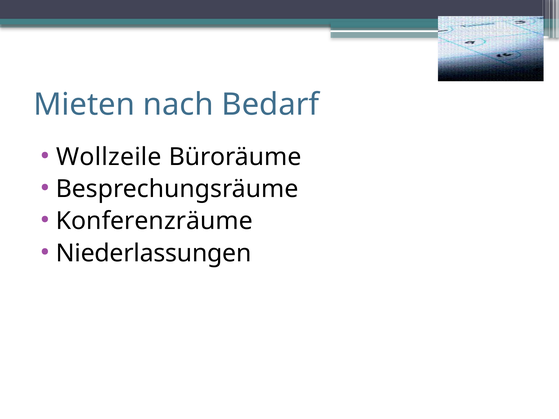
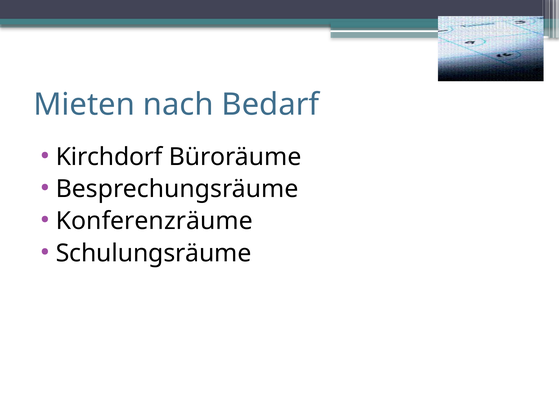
Wollzeile: Wollzeile -> Kirchdorf
Niederlassungen: Niederlassungen -> Schulungsräume
